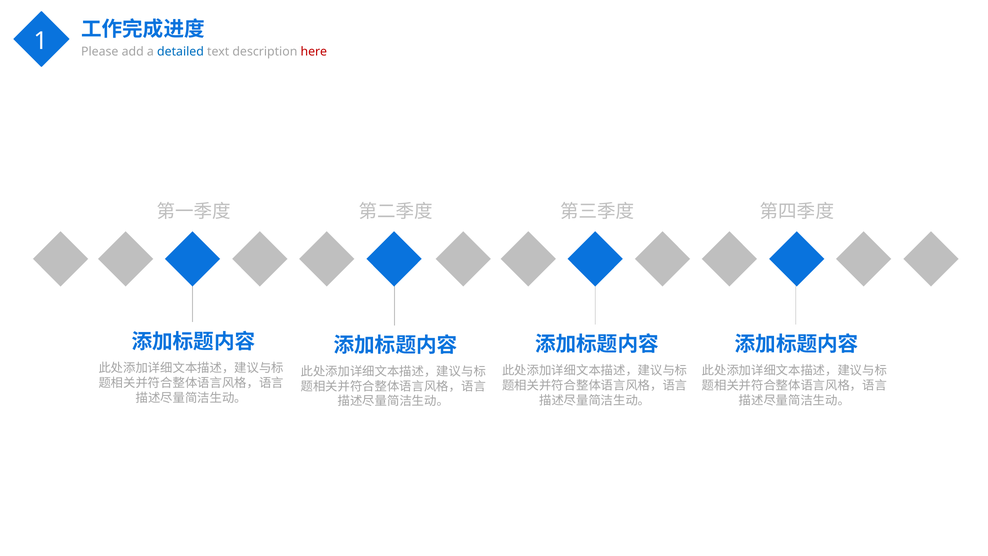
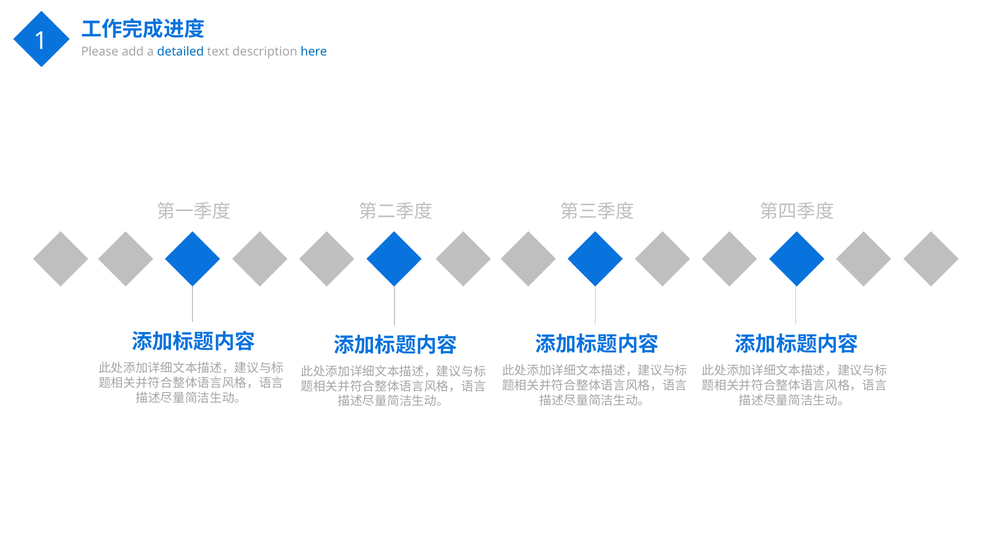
here colour: red -> blue
